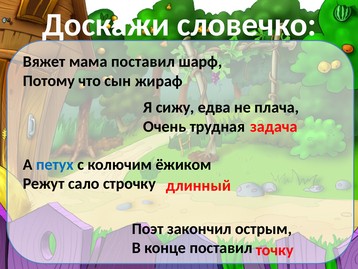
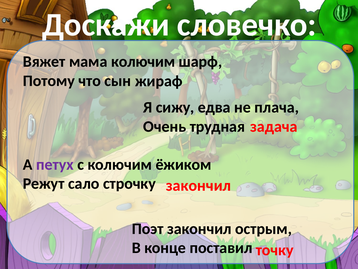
мама поставил: поставил -> колючим
петух colour: blue -> purple
длинный at (198, 185): длинный -> закончил
